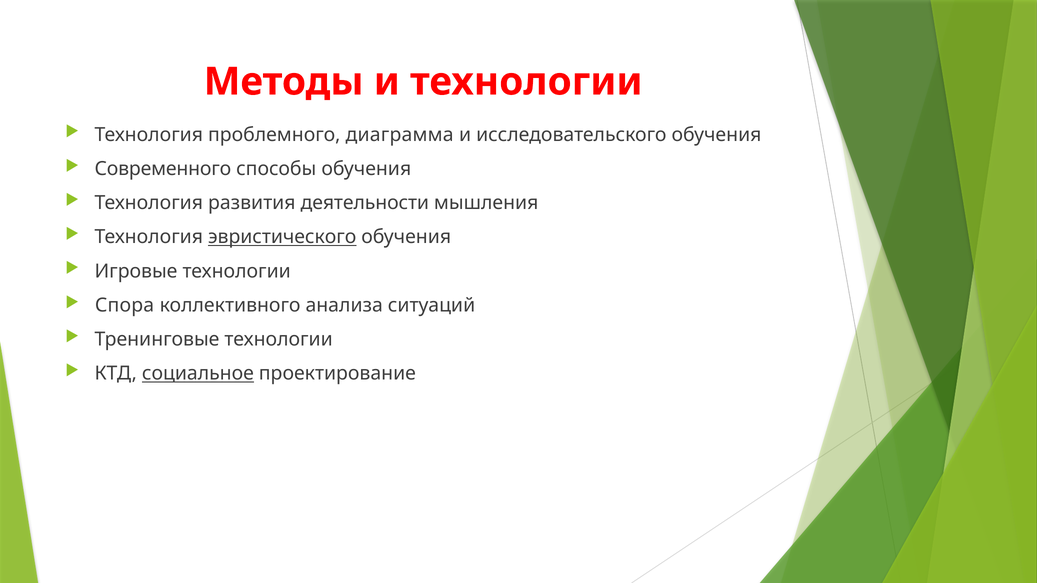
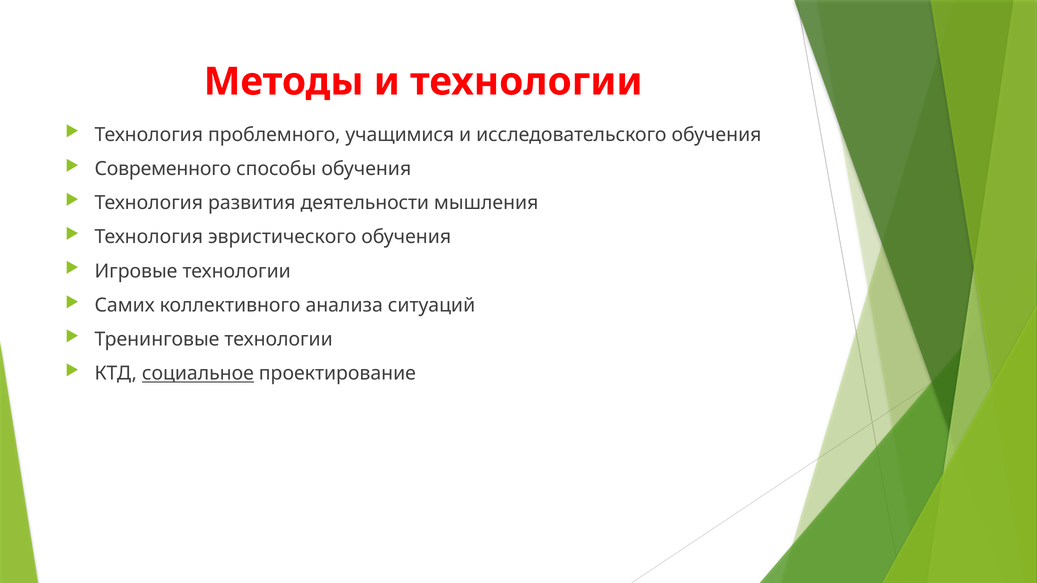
диаграмма: диаграмма -> учащимися
эвристического underline: present -> none
Спора: Спора -> Самих
